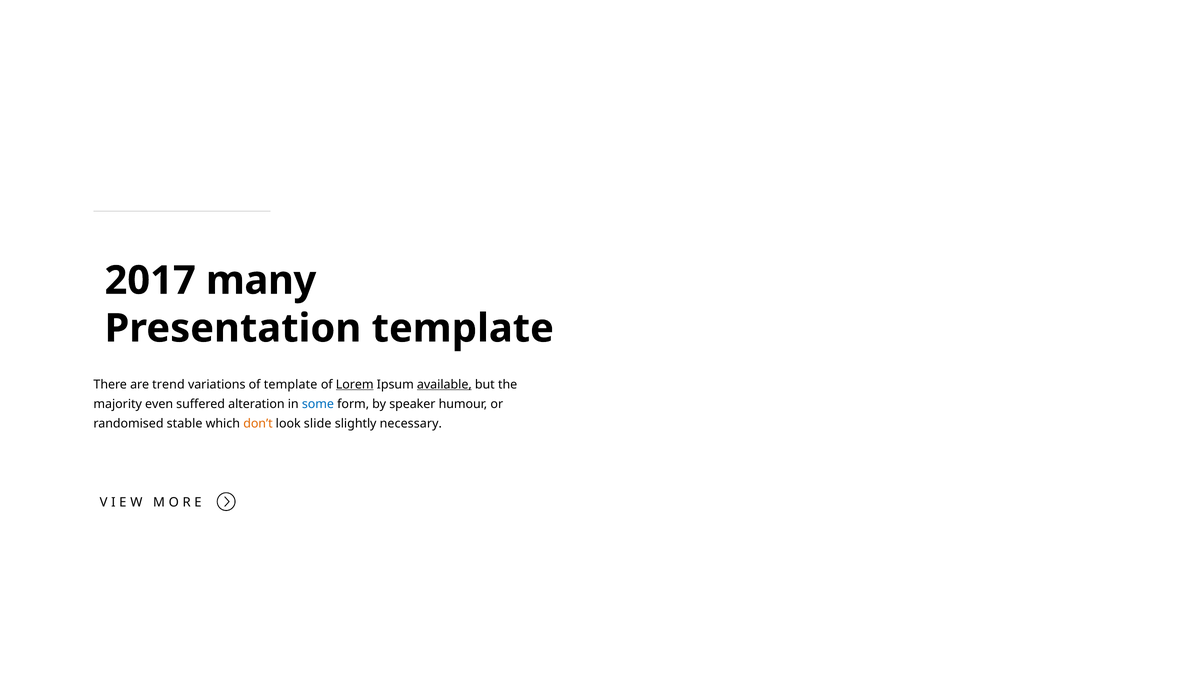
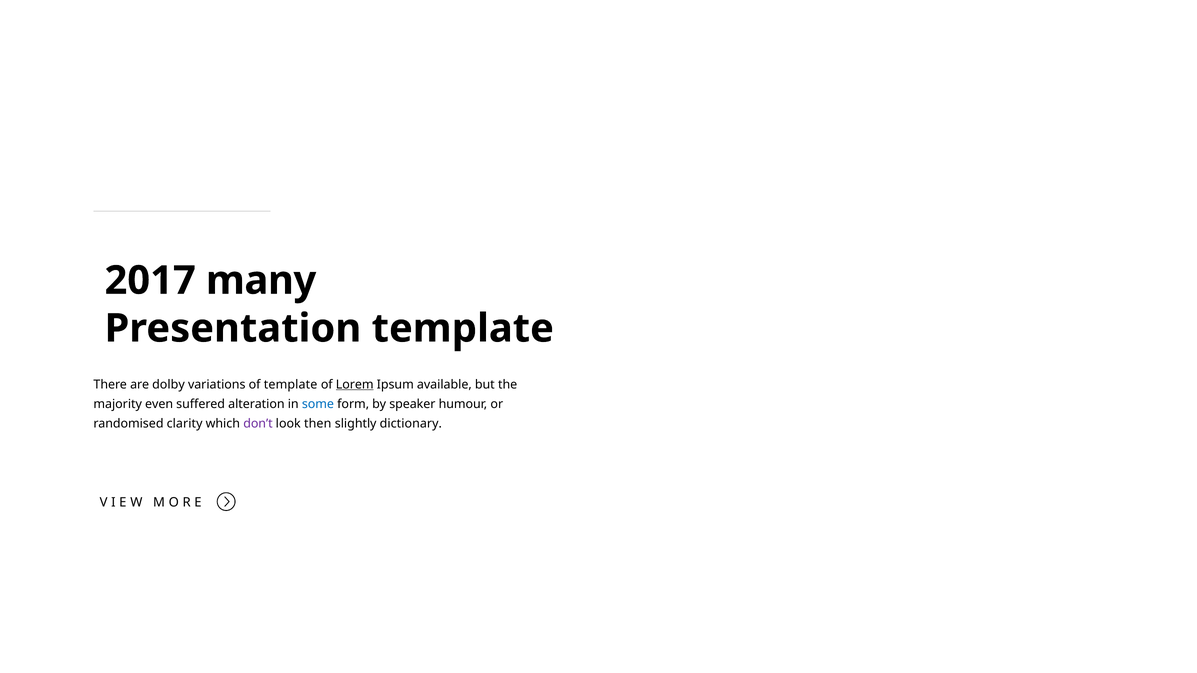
trend: trend -> dolby
available underline: present -> none
stable: stable -> clarity
don’t colour: orange -> purple
slide: slide -> then
necessary: necessary -> dictionary
